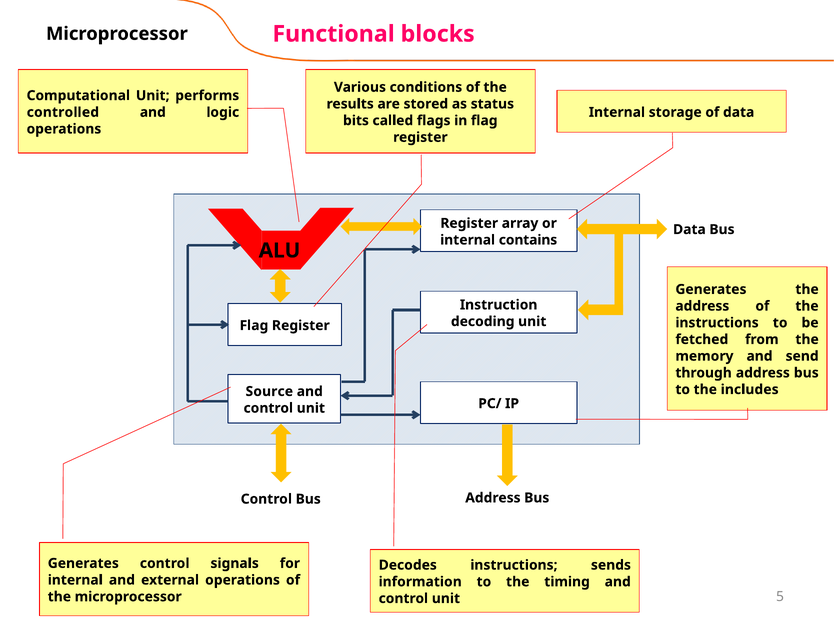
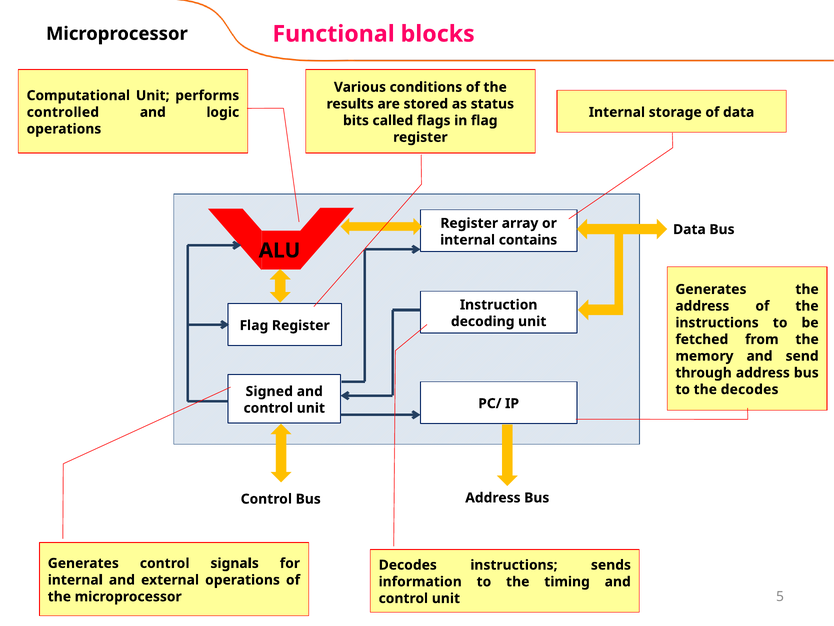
the includes: includes -> decodes
Source: Source -> Signed
